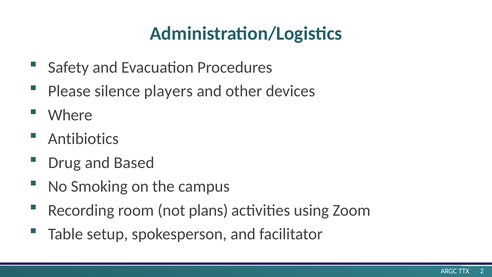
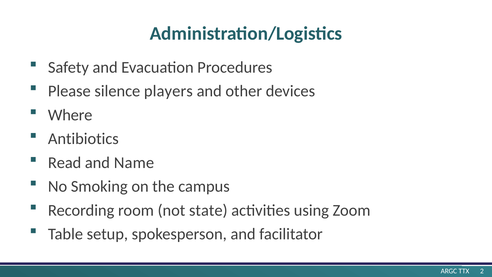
Drug: Drug -> Read
Based: Based -> Name
plans: plans -> state
